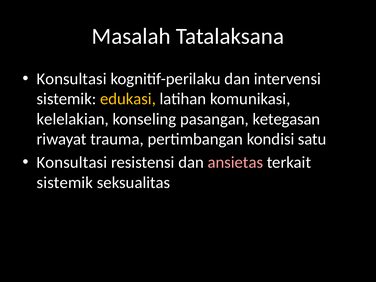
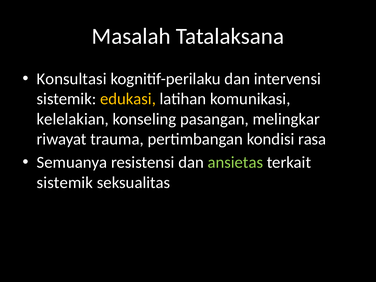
ketegasan: ketegasan -> melingkar
satu: satu -> rasa
Konsultasi at (72, 162): Konsultasi -> Semuanya
ansietas colour: pink -> light green
